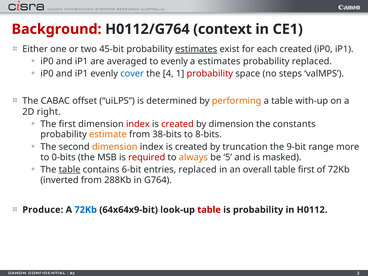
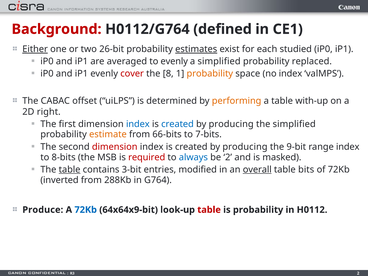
context: context -> defined
Either underline: none -> present
45-bit: 45-bit -> 26-bit
each created: created -> studied
a estimates: estimates -> simplified
cover colour: blue -> red
4: 4 -> 8
probability at (210, 74) colour: red -> orange
no steps: steps -> index
index at (138, 124) colour: red -> blue
created at (177, 124) colour: red -> blue
dimension at (231, 124): dimension -> producing
the constants: constants -> simplified
38-bits: 38-bits -> 66-bits
8-bits: 8-bits -> 7-bits
dimension at (115, 147) colour: orange -> red
truncation at (245, 147): truncation -> producing
range more: more -> index
0-bits: 0-bits -> 8-bits
always colour: orange -> blue
be 5: 5 -> 2
6-bit: 6-bit -> 3-bit
entries replaced: replaced -> modified
overall underline: none -> present
table first: first -> bits
